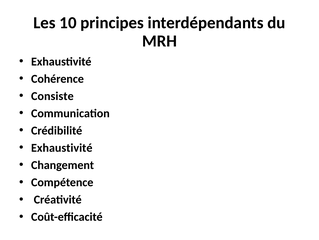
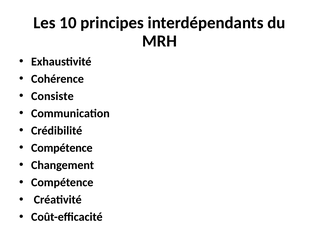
Exhaustivité at (62, 147): Exhaustivité -> Compétence
